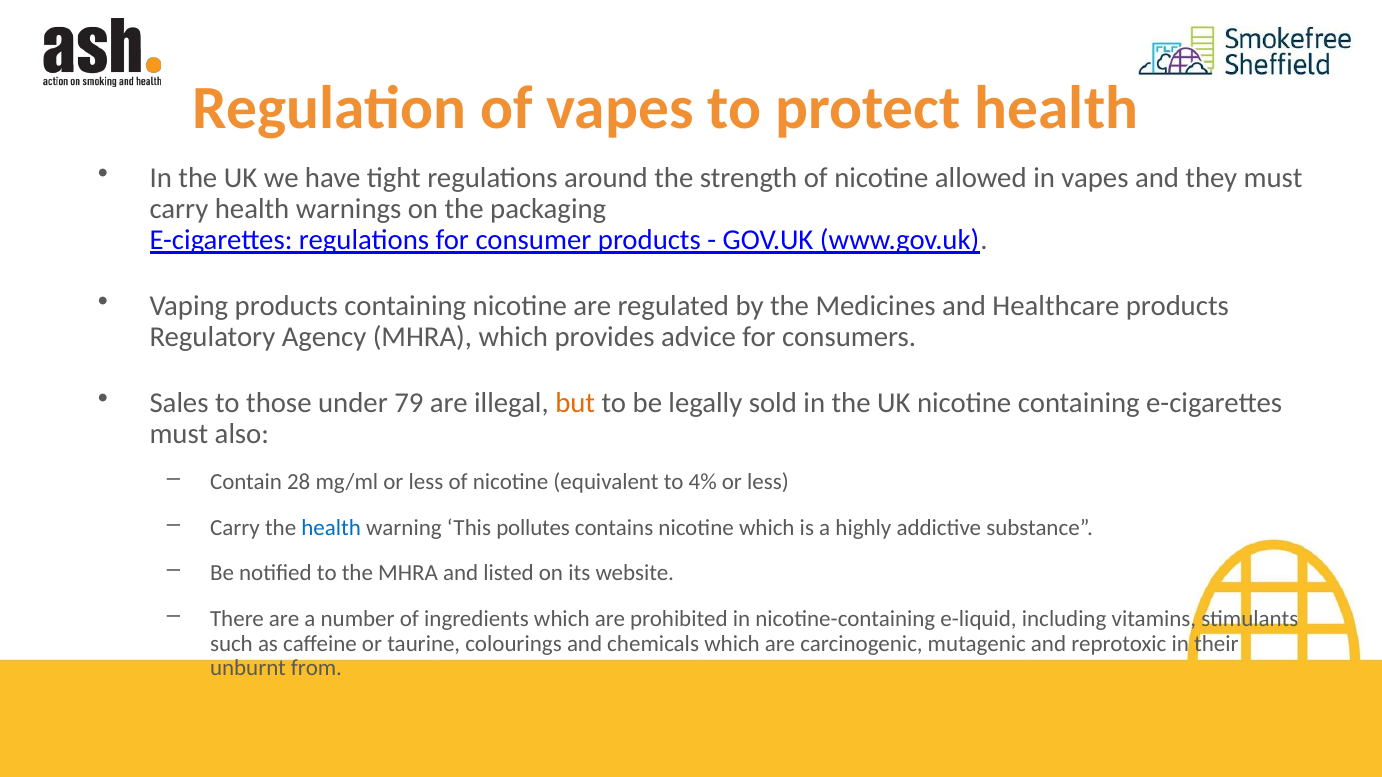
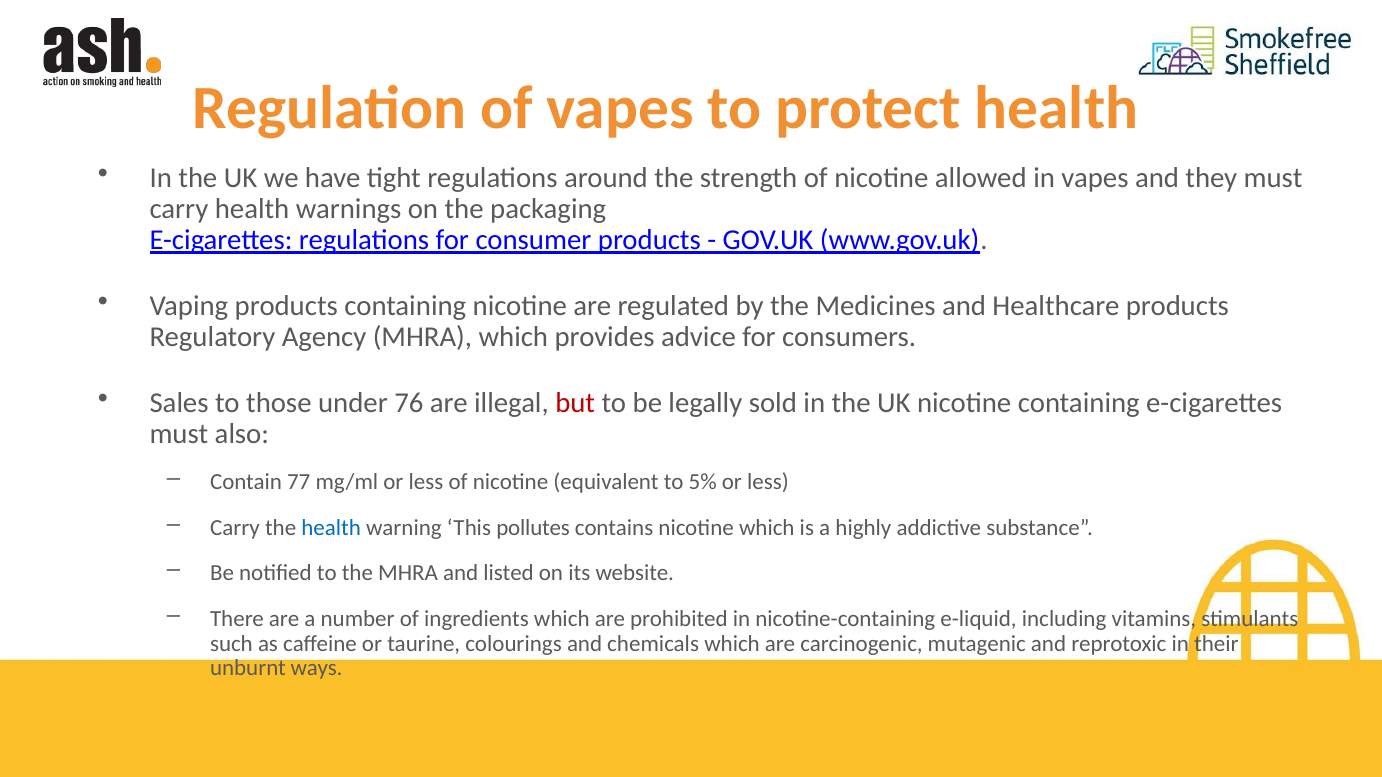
79: 79 -> 76
but colour: orange -> red
28: 28 -> 77
4%: 4% -> 5%
from: from -> ways
